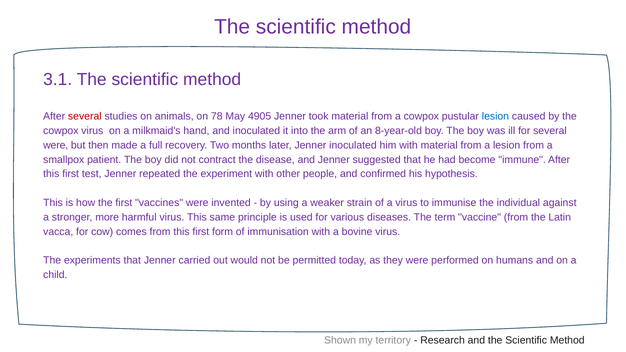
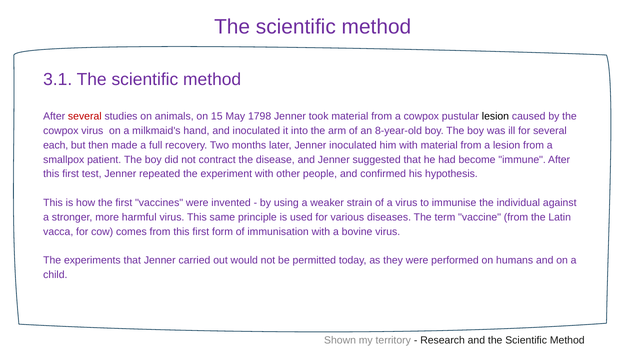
78: 78 -> 15
4905: 4905 -> 1798
lesion at (495, 117) colour: blue -> black
were at (56, 145): were -> each
